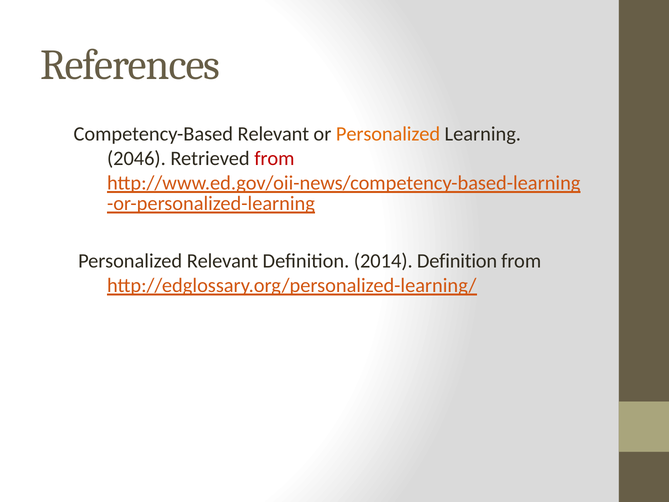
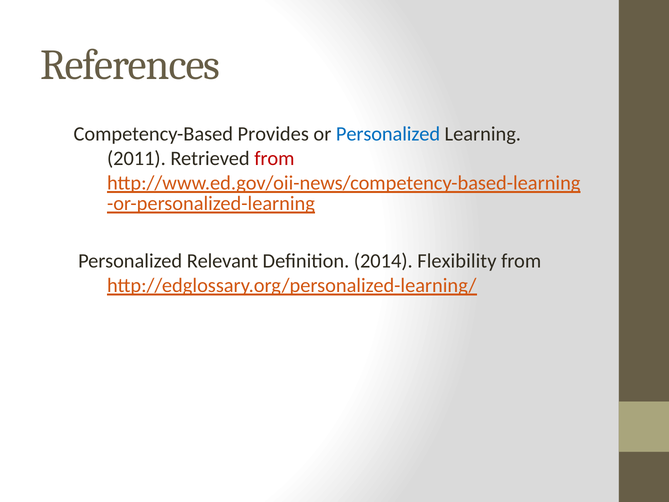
Competency-Based Relevant: Relevant -> Provides
Personalized at (388, 134) colour: orange -> blue
2046: 2046 -> 2011
2014 Definition: Definition -> Flexibility
